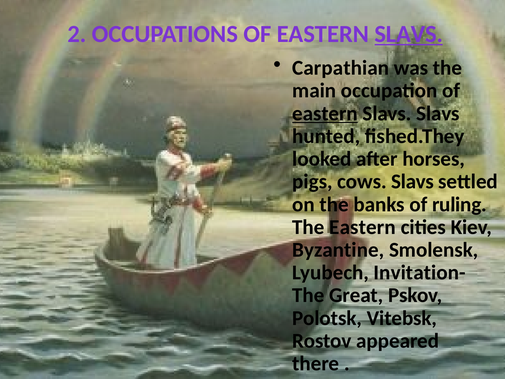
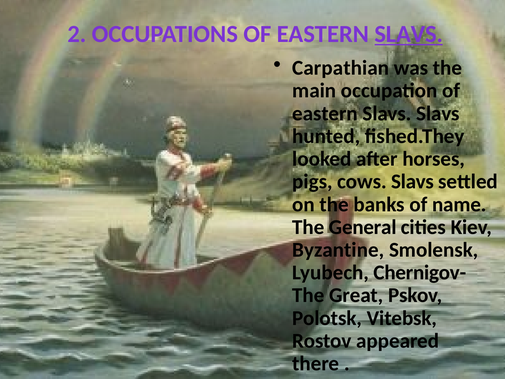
eastern at (325, 113) underline: present -> none
ruling: ruling -> name
The Eastern: Eastern -> General
Invitation-: Invitation- -> Chernigov-
